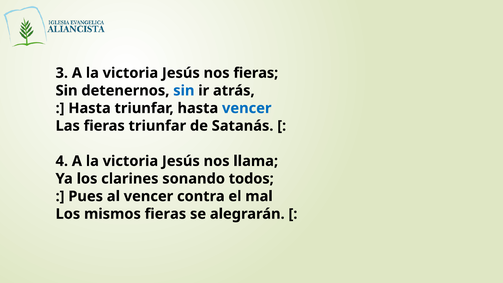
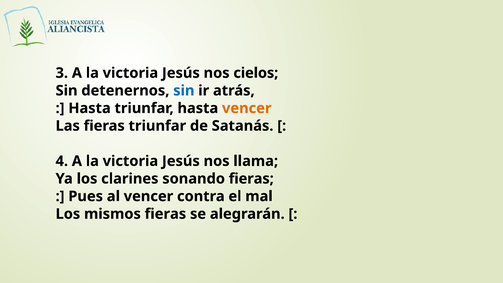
nos fieras: fieras -> cielos
vencer at (247, 108) colour: blue -> orange
sonando todos: todos -> fieras
